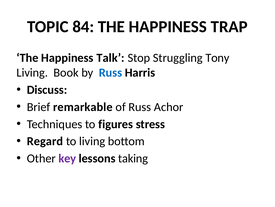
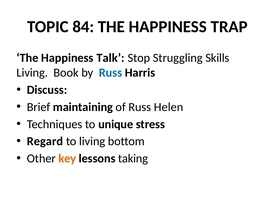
Tony: Tony -> Skills
remarkable: remarkable -> maintaining
Achor: Achor -> Helen
figures: figures -> unique
key colour: purple -> orange
